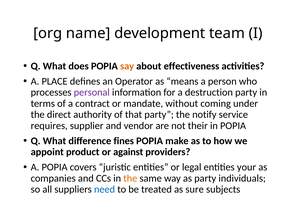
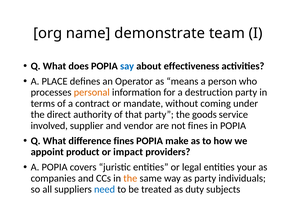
development: development -> demonstrate
say colour: orange -> blue
personal colour: purple -> orange
notify: notify -> goods
requires: requires -> involved
not their: their -> fines
against: against -> impact
sure: sure -> duty
